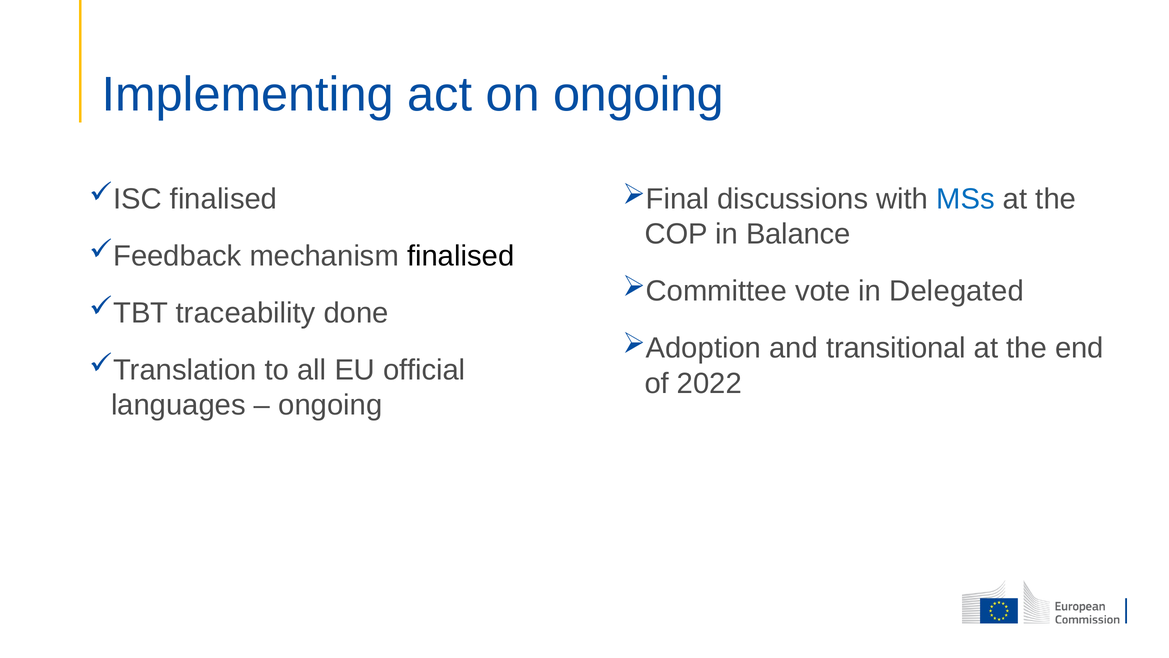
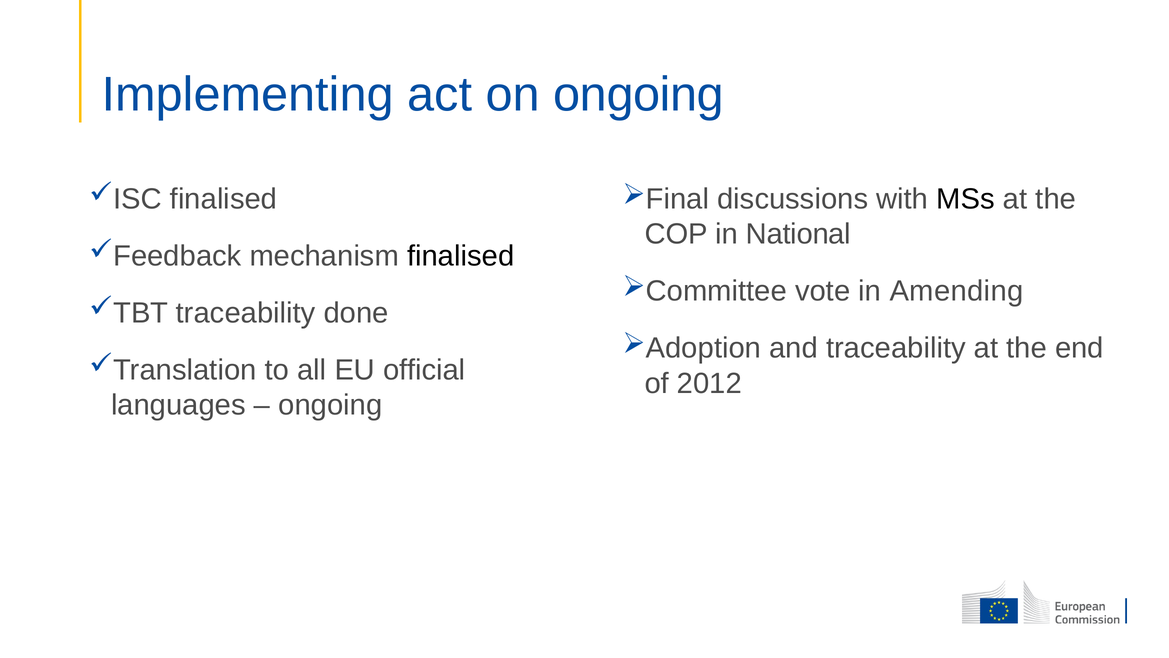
MSs colour: blue -> black
Balance: Balance -> National
Delegated: Delegated -> Amending
and transitional: transitional -> traceability
2022: 2022 -> 2012
